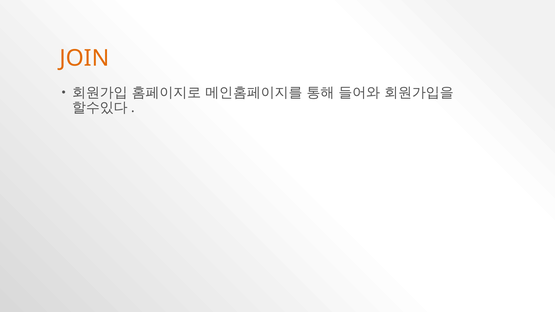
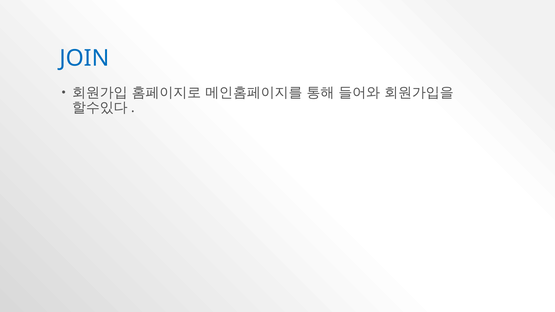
JOIN colour: orange -> blue
